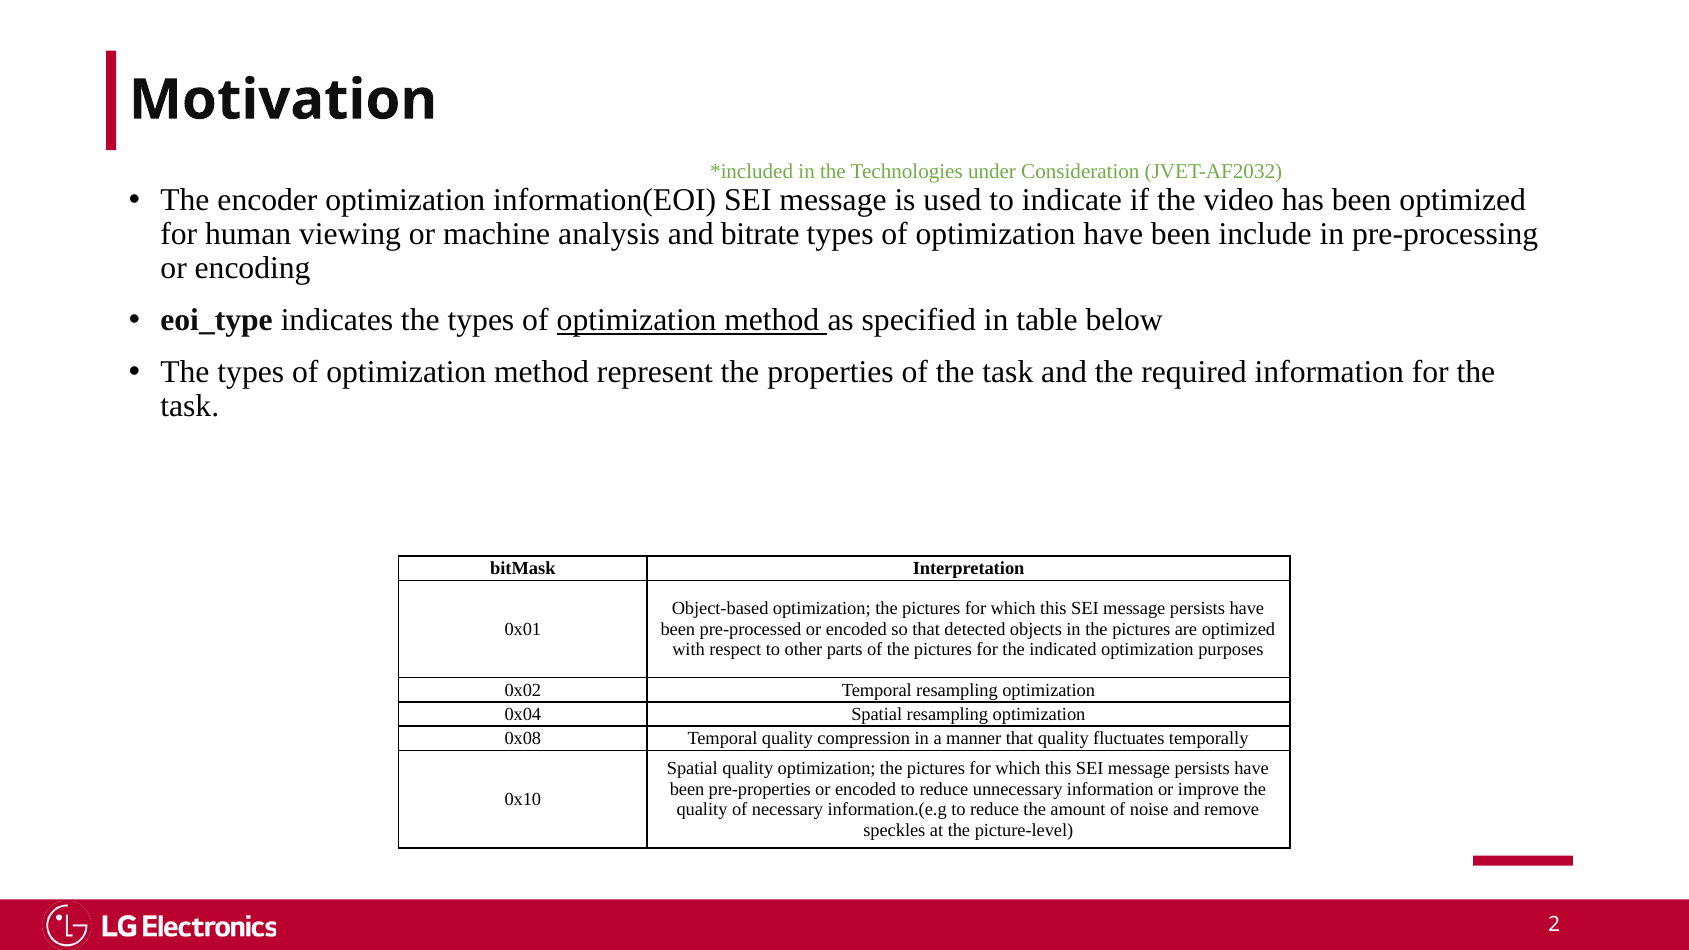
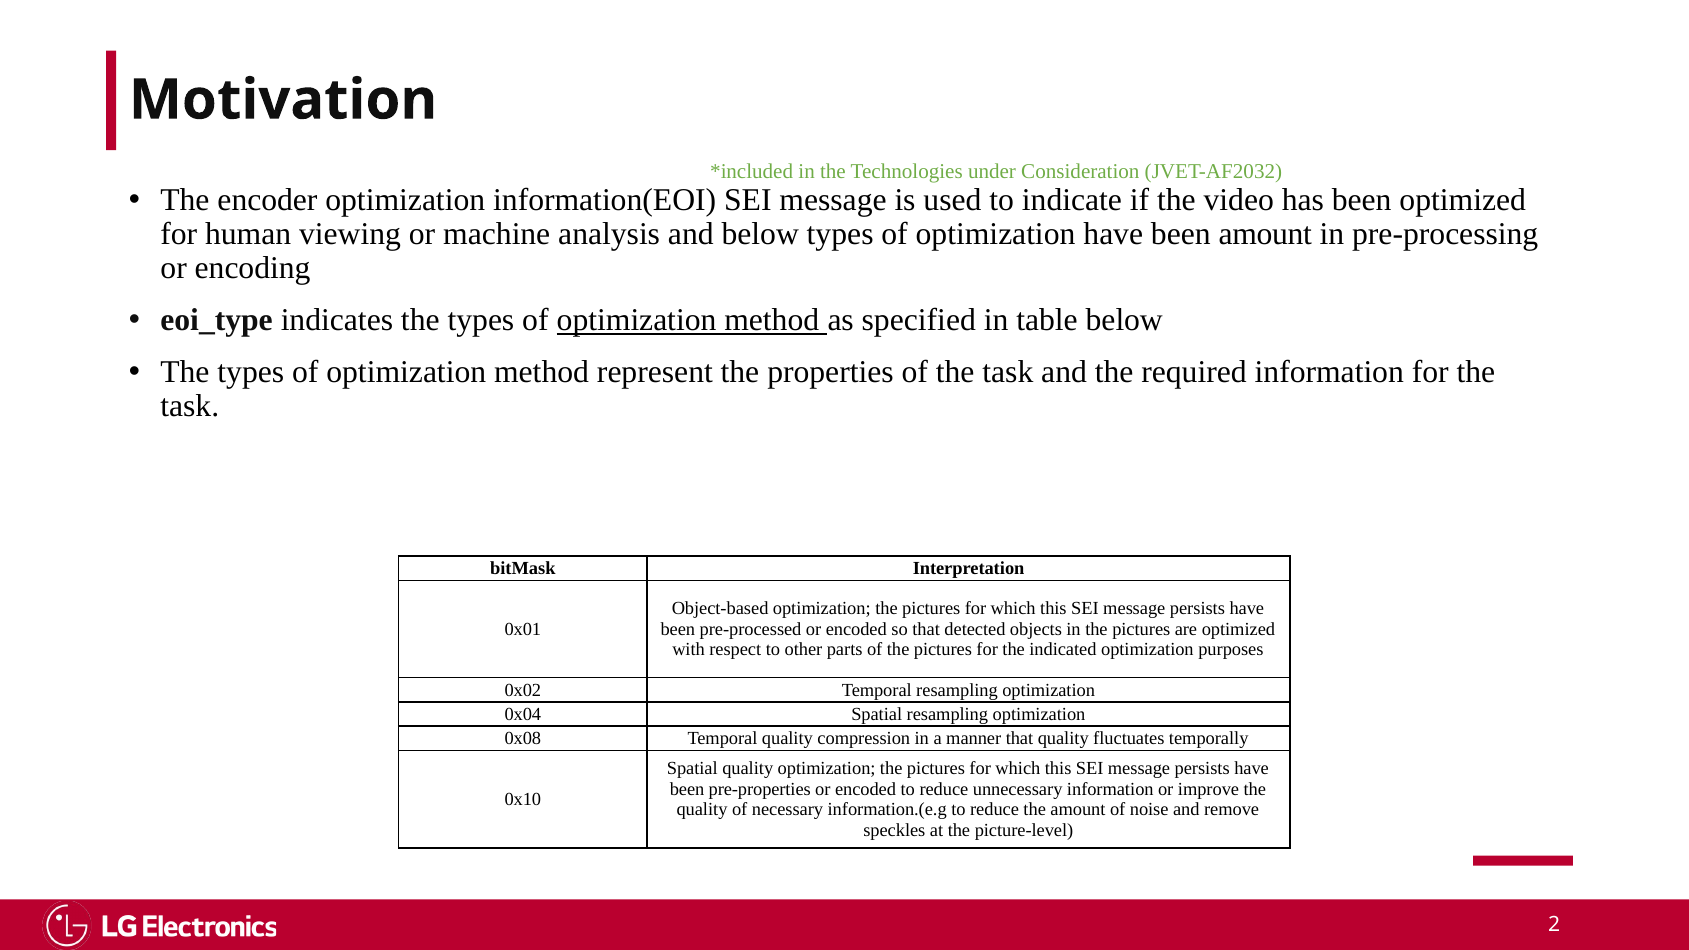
and bitrate: bitrate -> below
been include: include -> amount
